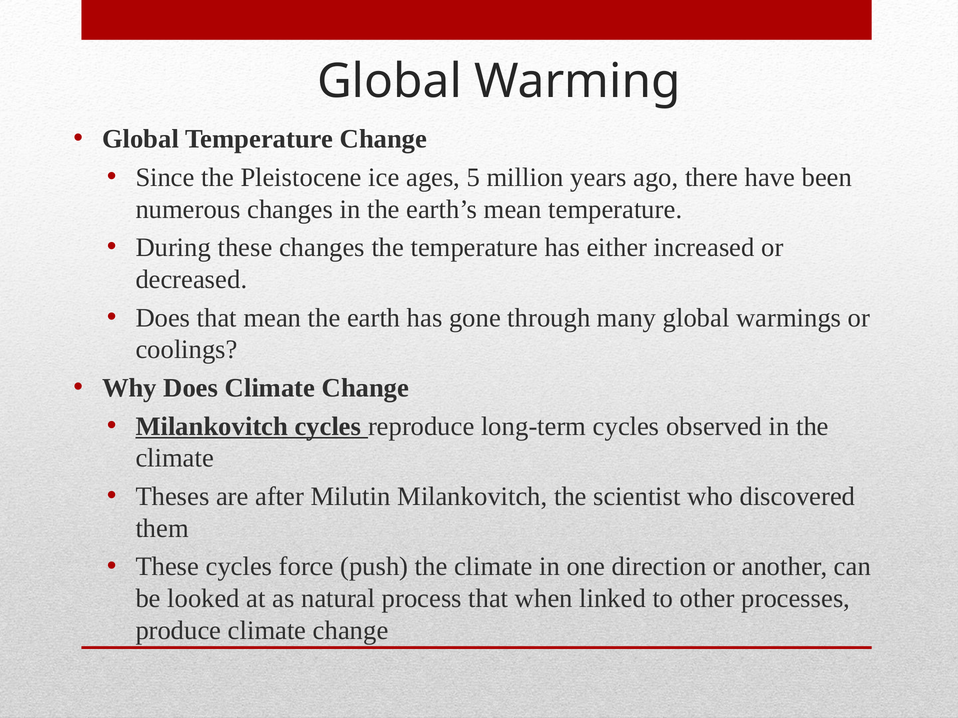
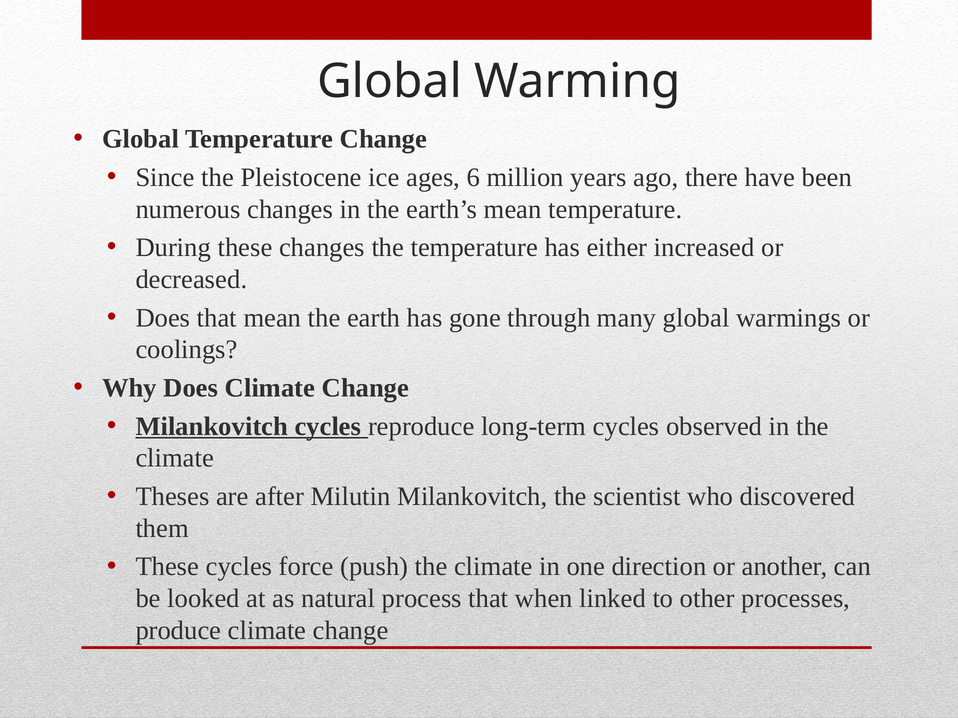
5: 5 -> 6
